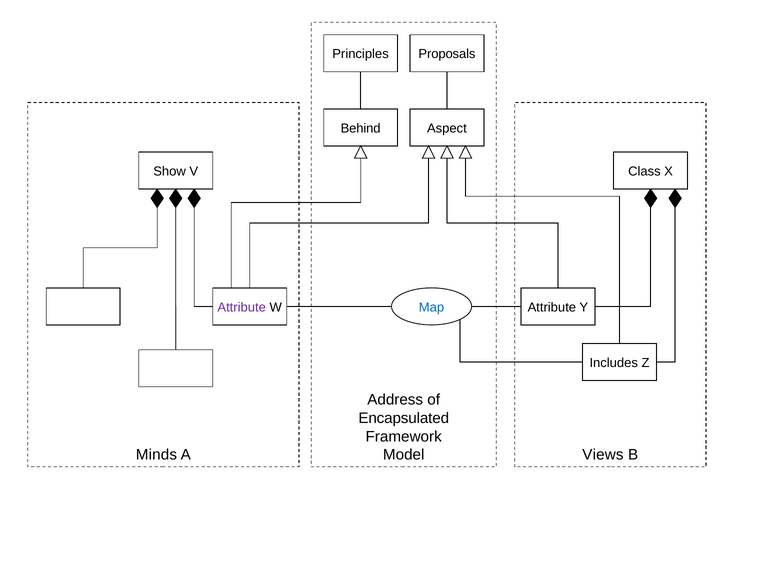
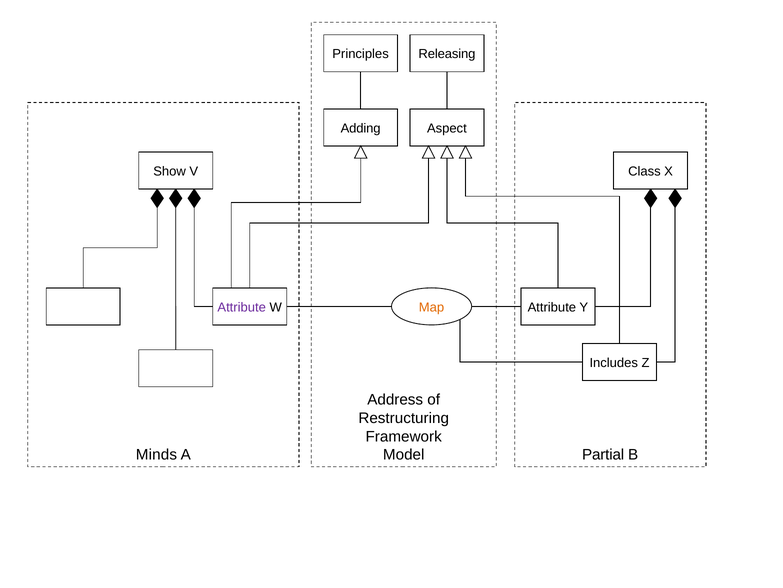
Proposals: Proposals -> Releasing
Behind: Behind -> Adding
Map colour: blue -> orange
Encapsulated: Encapsulated -> Restructuring
Views: Views -> Partial
